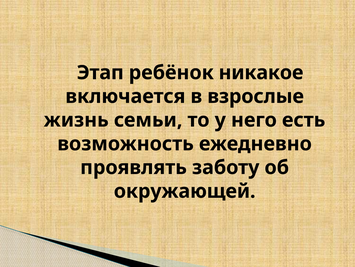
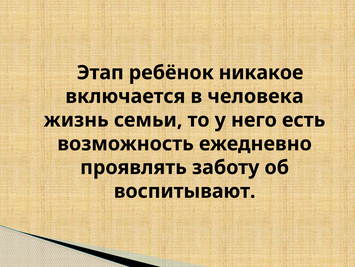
взрослые: взрослые -> человека
окружающей: окружающей -> воспитывают
